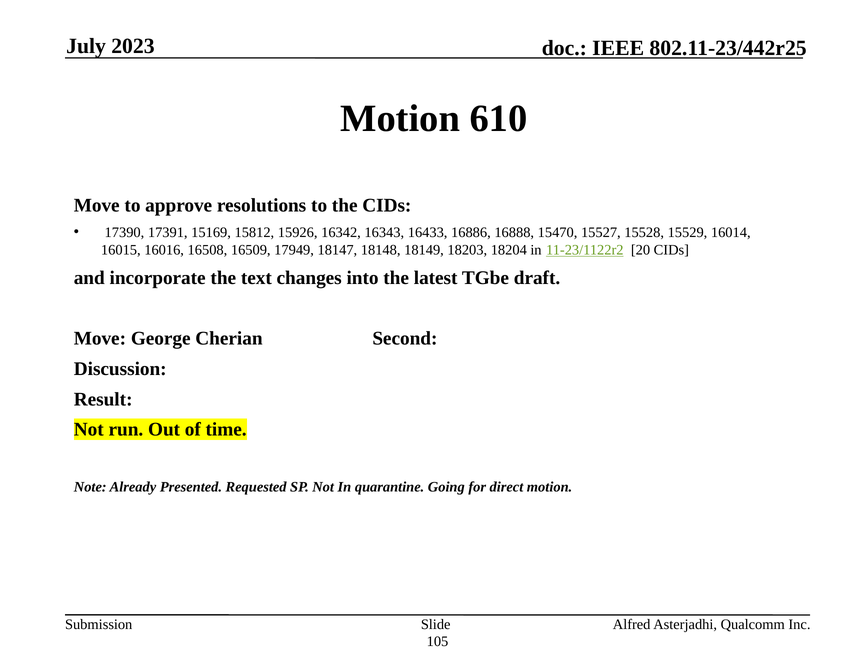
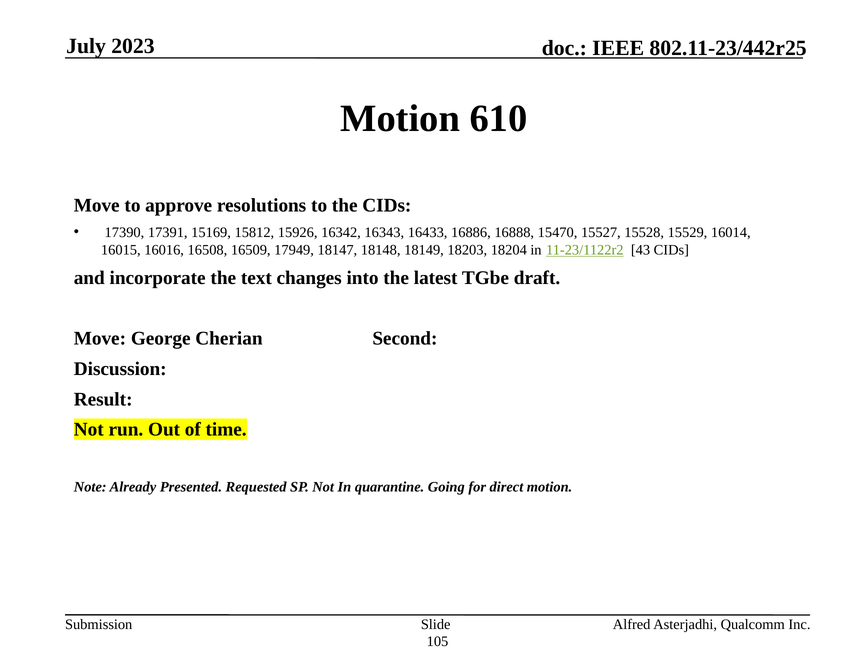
20: 20 -> 43
